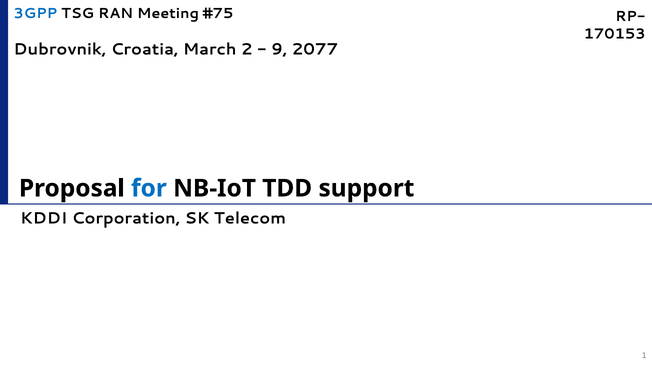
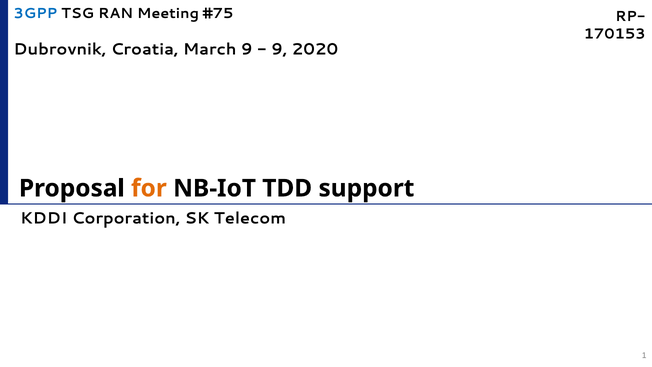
March 2: 2 -> 9
2077: 2077 -> 2020
for colour: blue -> orange
